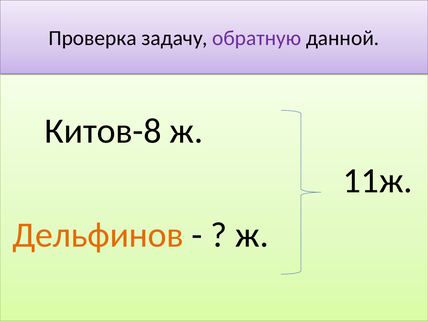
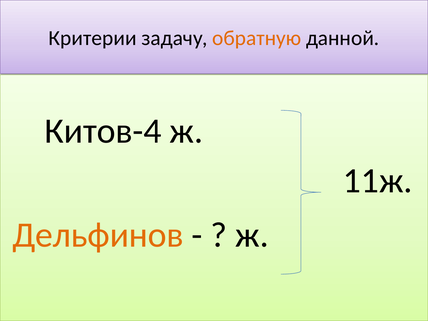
Проверка: Проверка -> Критерии
обратную colour: purple -> orange
Китов-8: Китов-8 -> Китов-4
